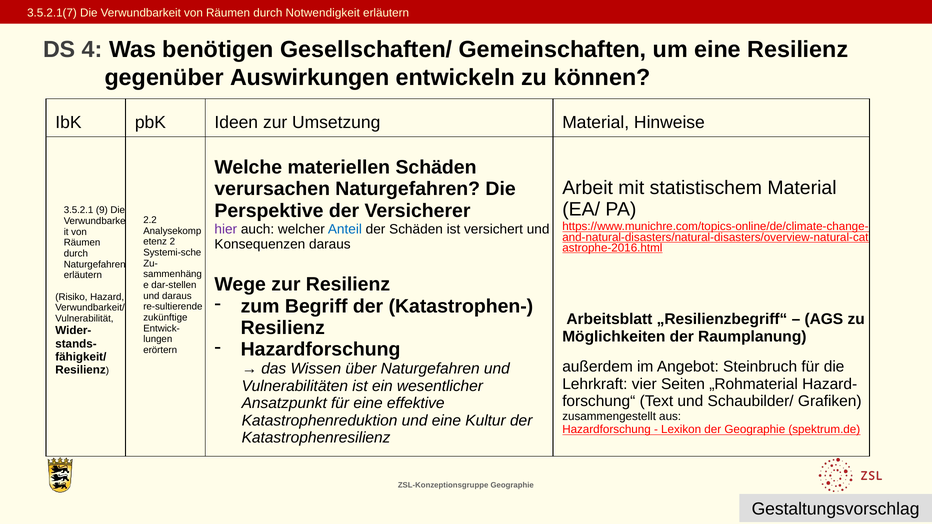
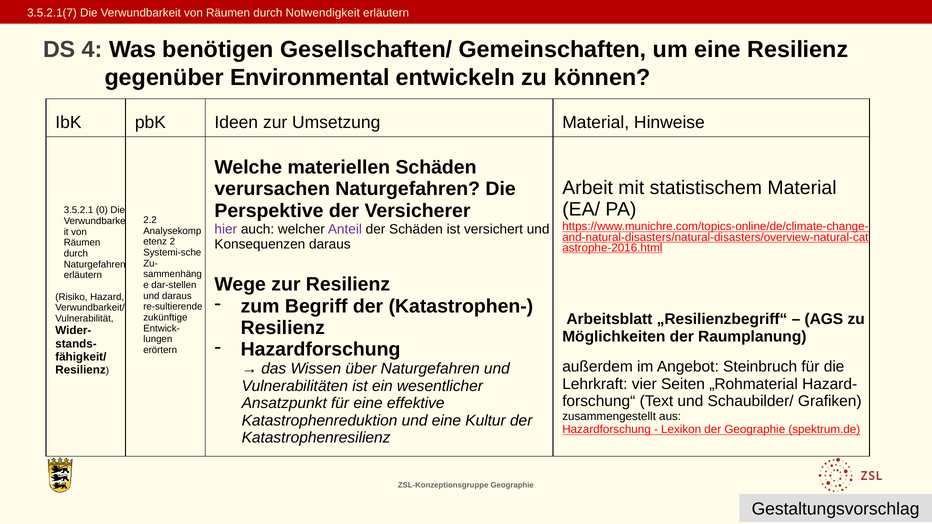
Auswirkungen: Auswirkungen -> Environmental
9: 9 -> 0
Anteil colour: blue -> purple
